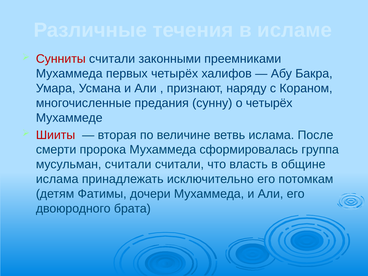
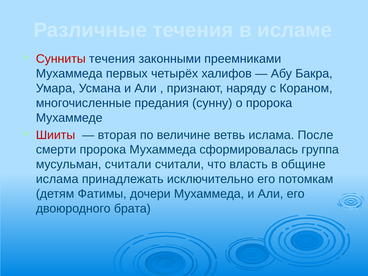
Сунниты считали: считали -> течения
о четырёх: четырёх -> пророка
